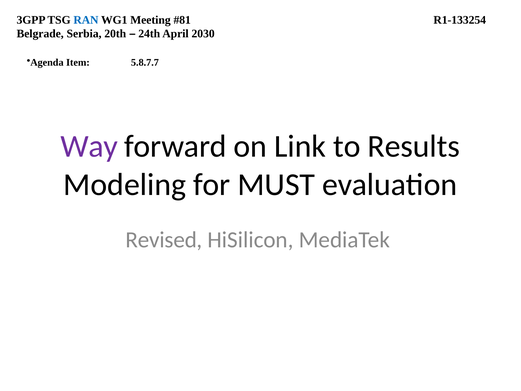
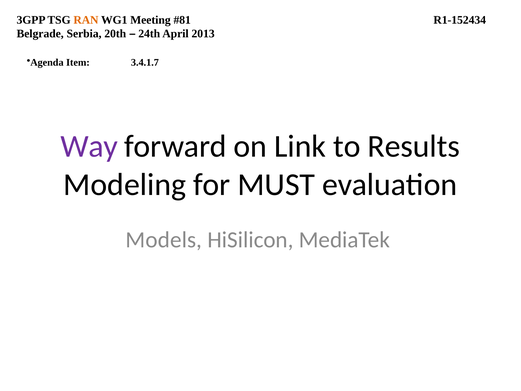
RAN colour: blue -> orange
R1-133254: R1-133254 -> R1-152434
2030: 2030 -> 2013
5.8.7.7: 5.8.7.7 -> 3.4.1.7
Revised: Revised -> Models
